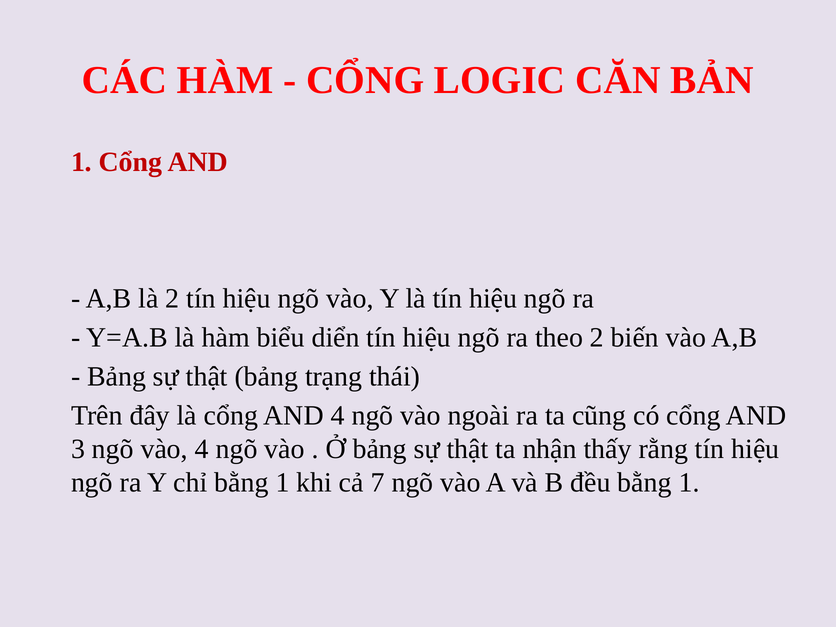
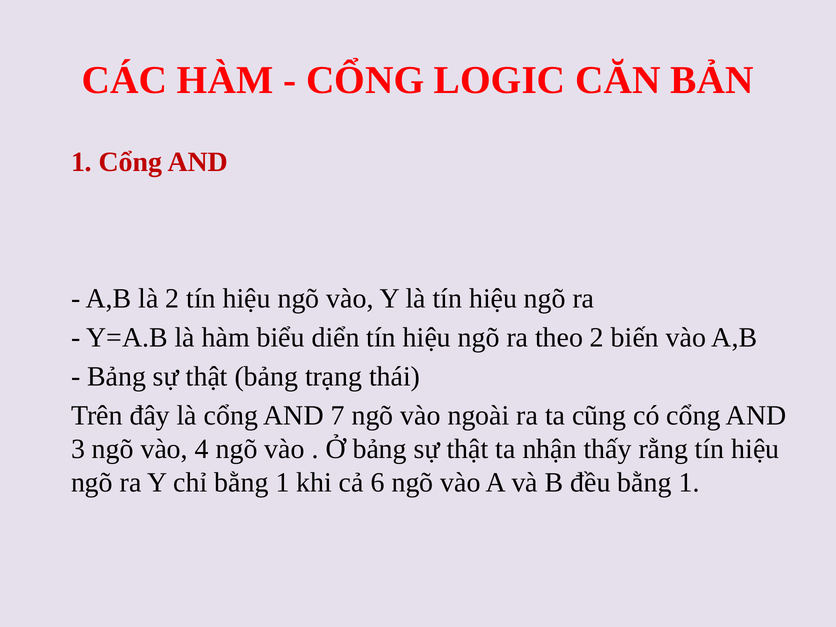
AND 4: 4 -> 7
7: 7 -> 6
